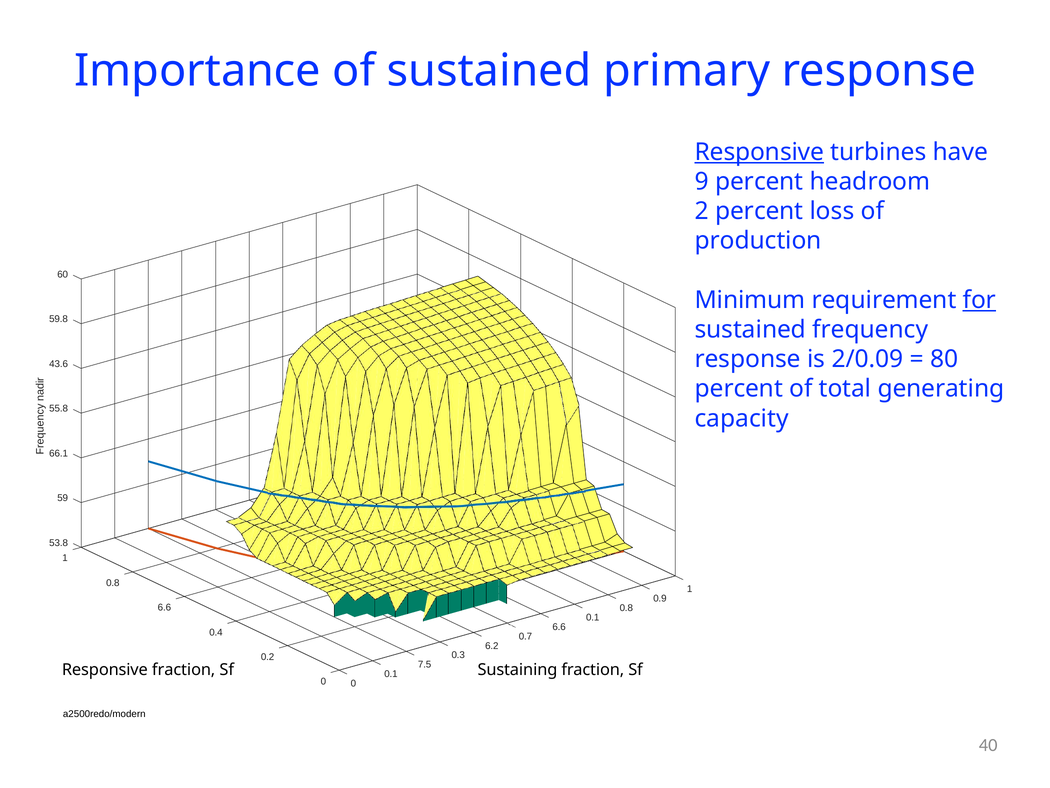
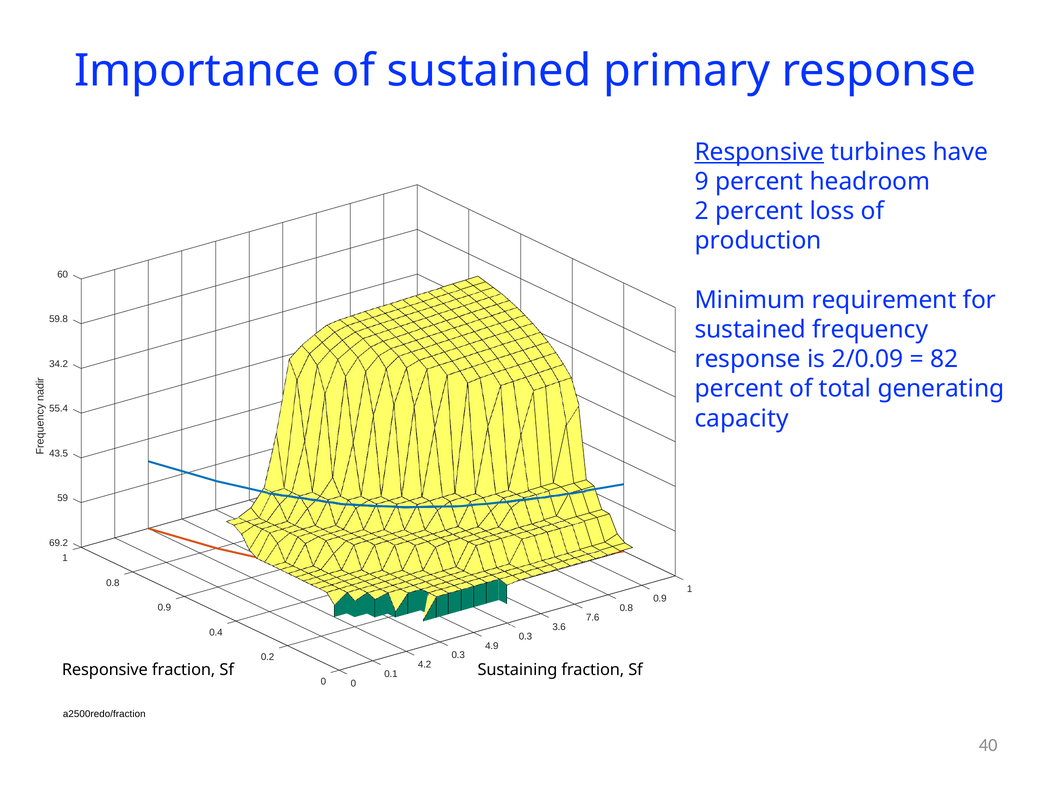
for underline: present -> none
80: 80 -> 82
43.6: 43.6 -> 34.2
55.8: 55.8 -> 55.4
66.1: 66.1 -> 43.5
53.8: 53.8 -> 69.2
6.6 at (164, 607): 6.6 -> 0.9
0.1 at (593, 617): 0.1 -> 7.6
6.6 at (559, 627): 6.6 -> 3.6
0.4 0.7: 0.7 -> 0.3
6.2: 6.2 -> 4.9
7.5: 7.5 -> 4.2
a2500redo/modern: a2500redo/modern -> a2500redo/fraction
